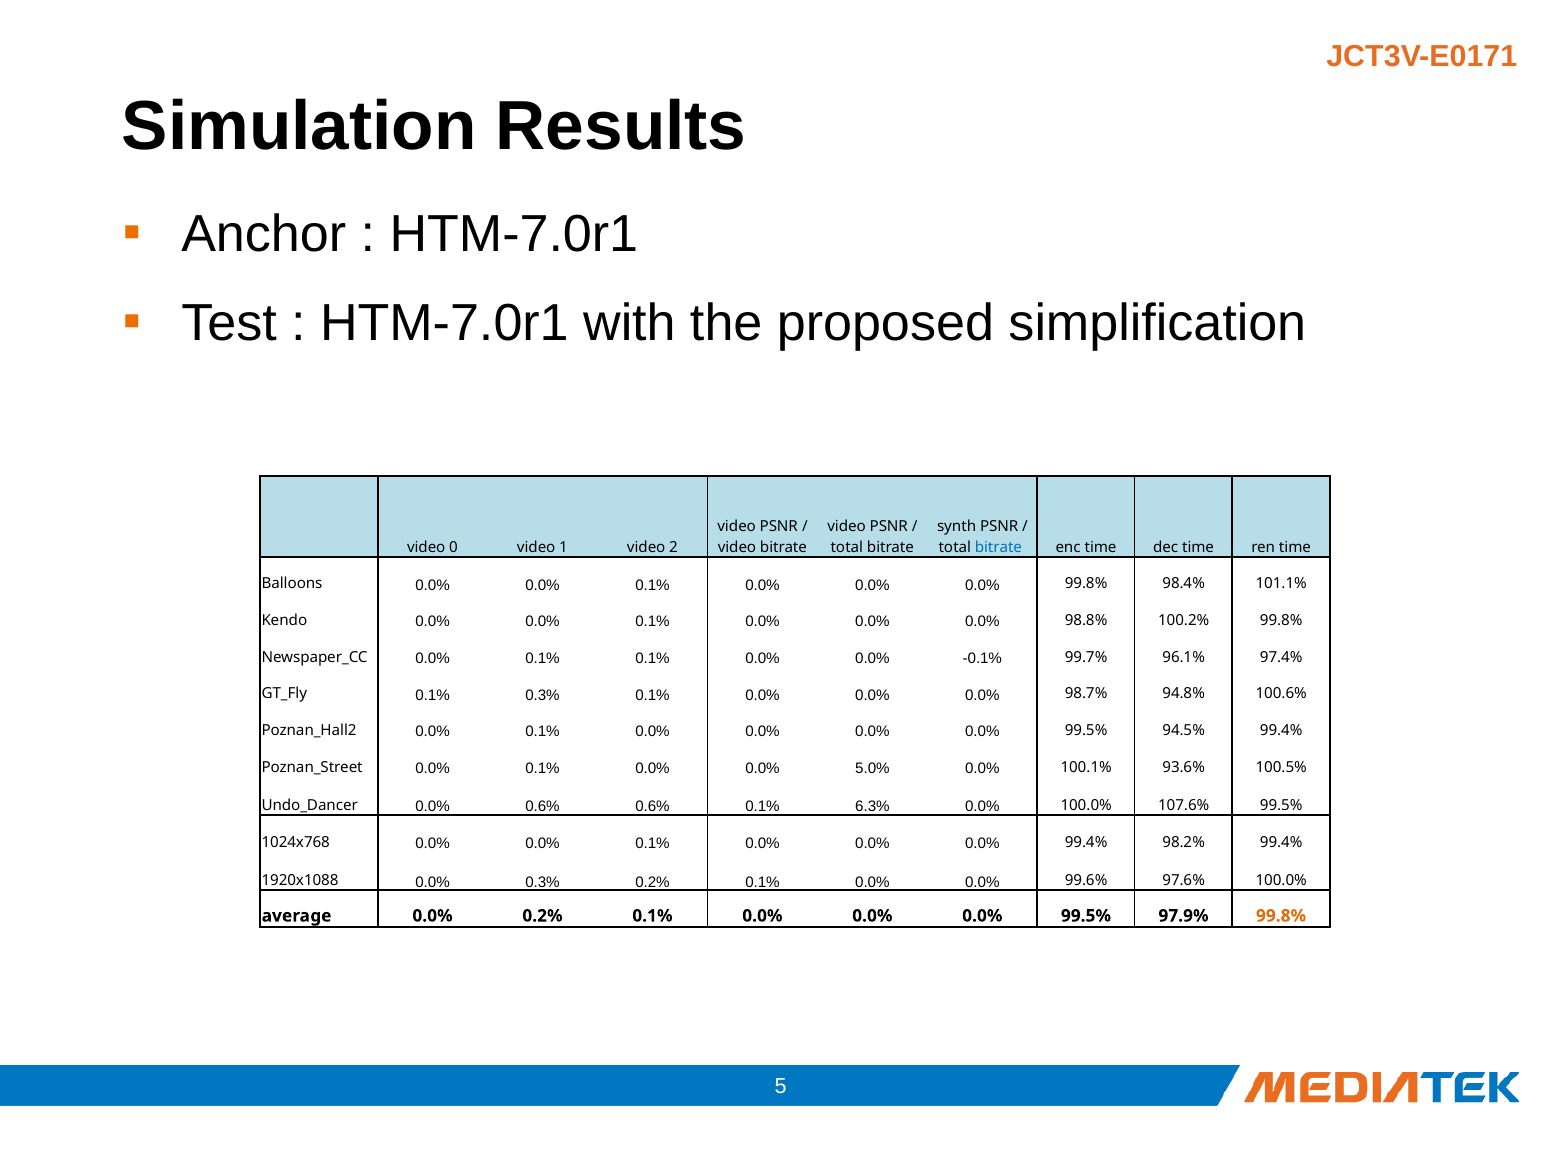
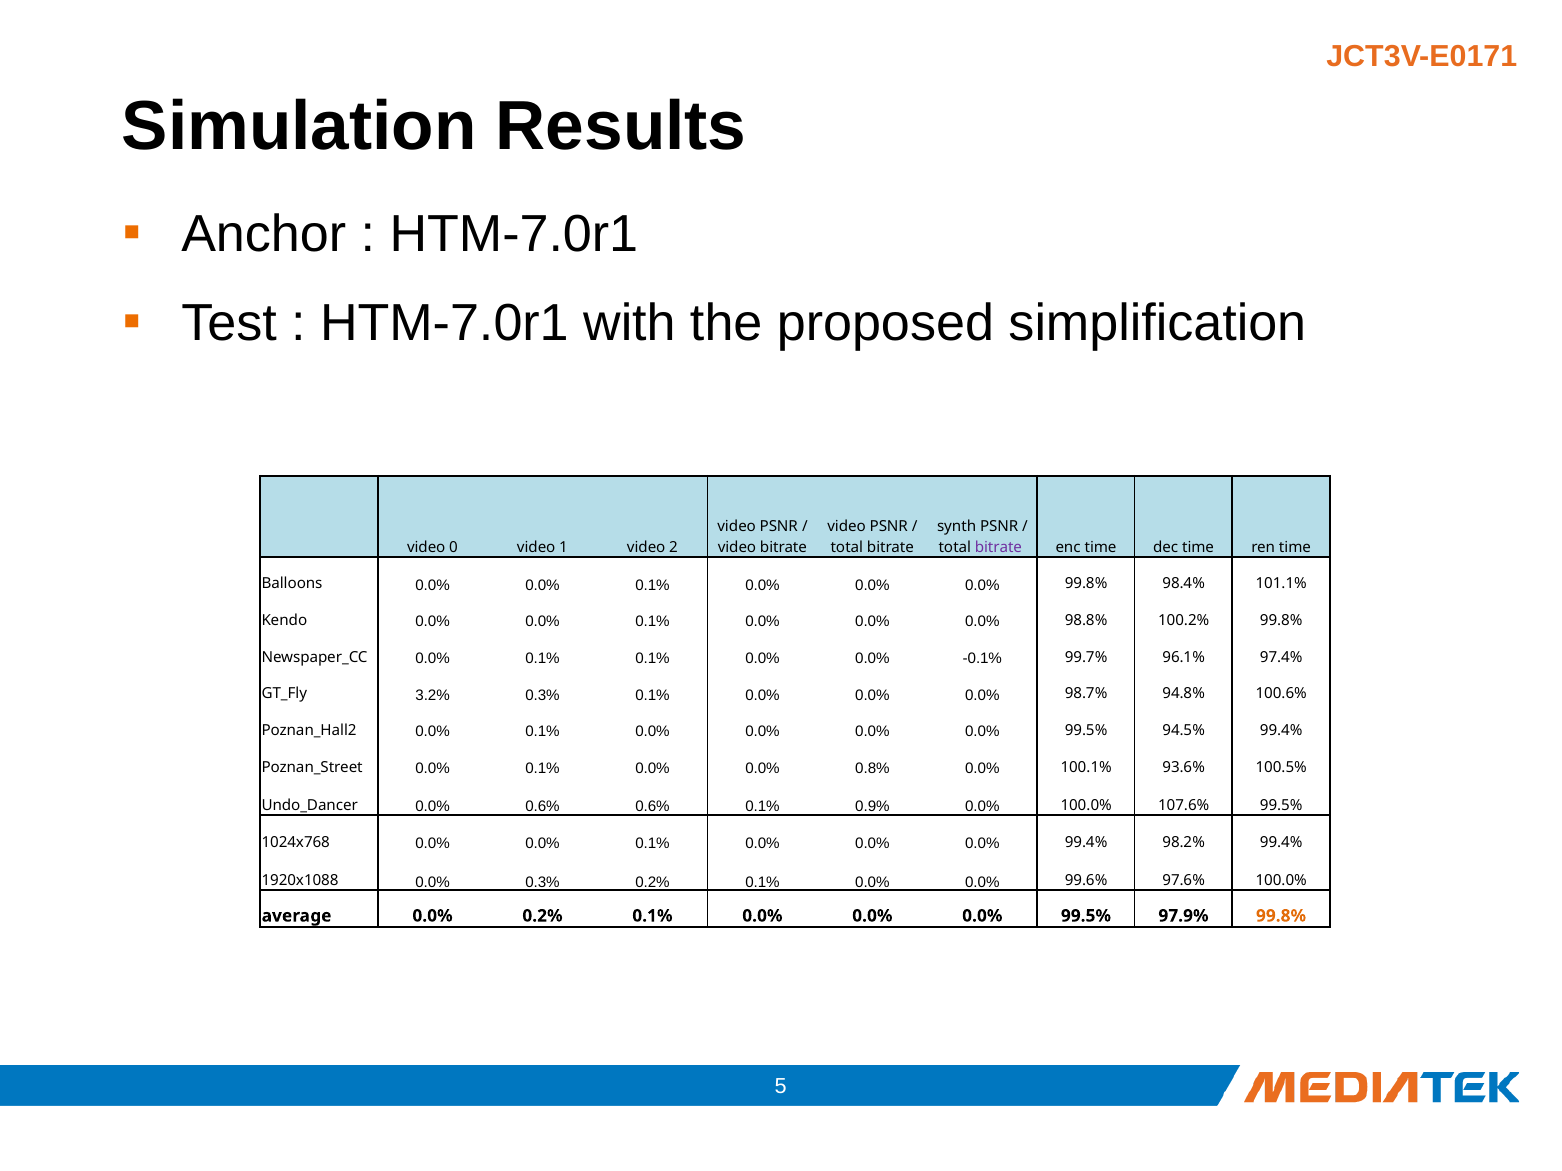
bitrate at (998, 548) colour: blue -> purple
0.1% at (433, 695): 0.1% -> 3.2%
5.0%: 5.0% -> 0.8%
6.3%: 6.3% -> 0.9%
